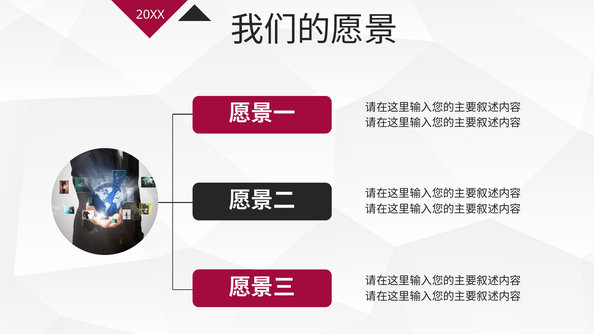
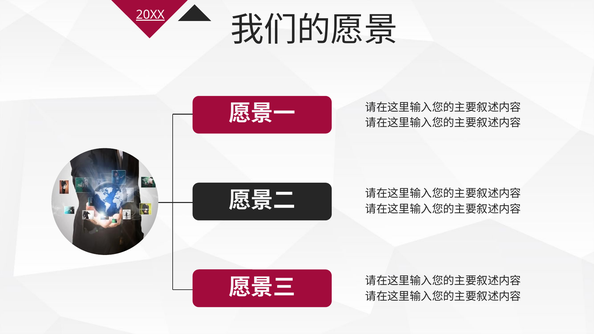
20XX underline: none -> present
